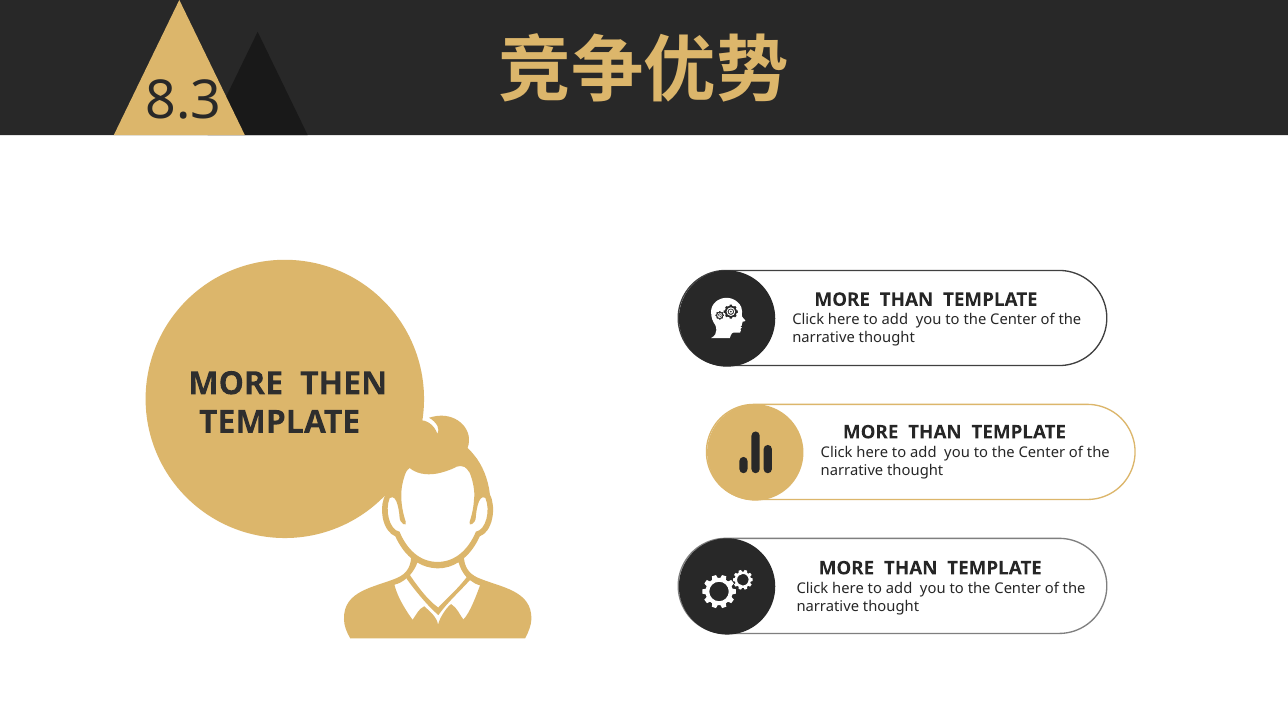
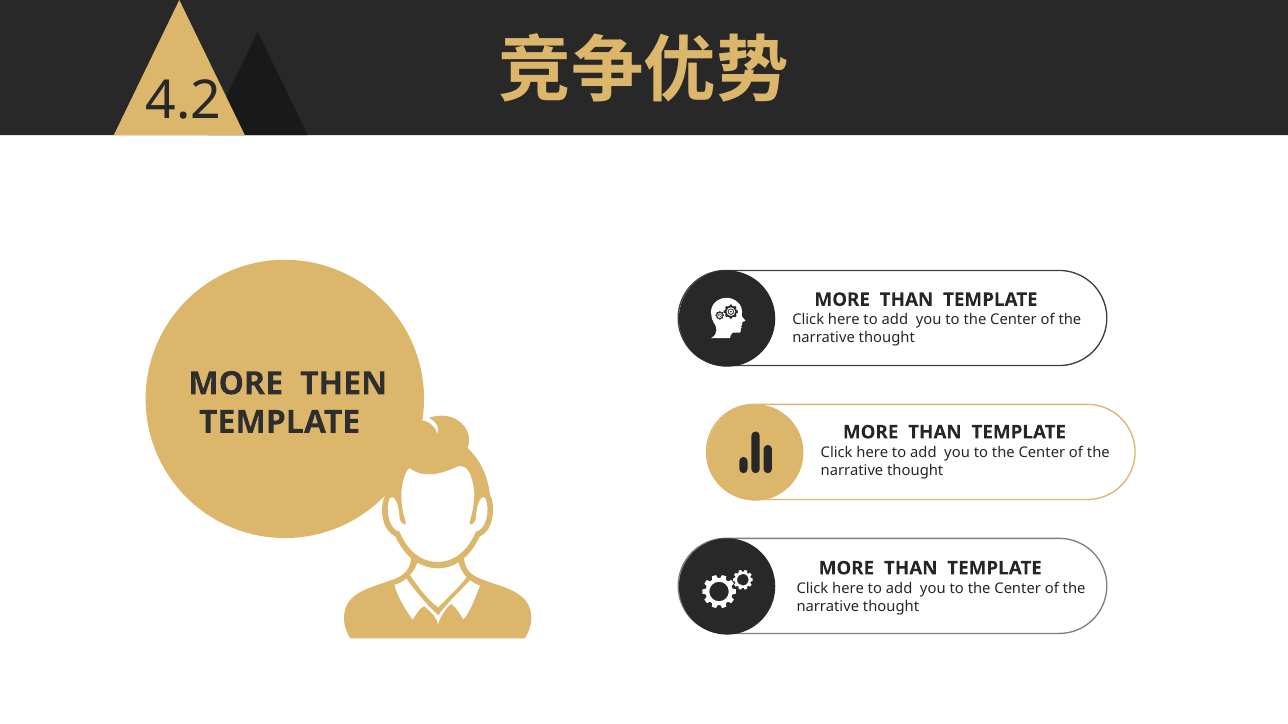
8.3: 8.3 -> 4.2
